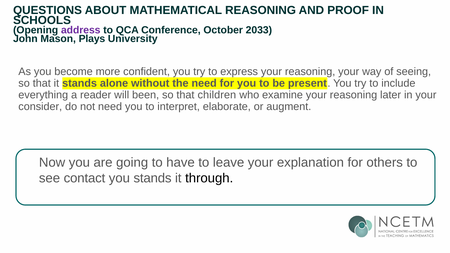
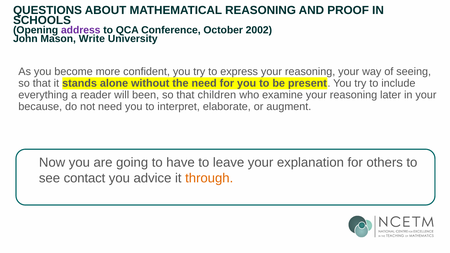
2033: 2033 -> 2002
Plays: Plays -> Write
consider: consider -> because
you stands: stands -> advice
through colour: black -> orange
